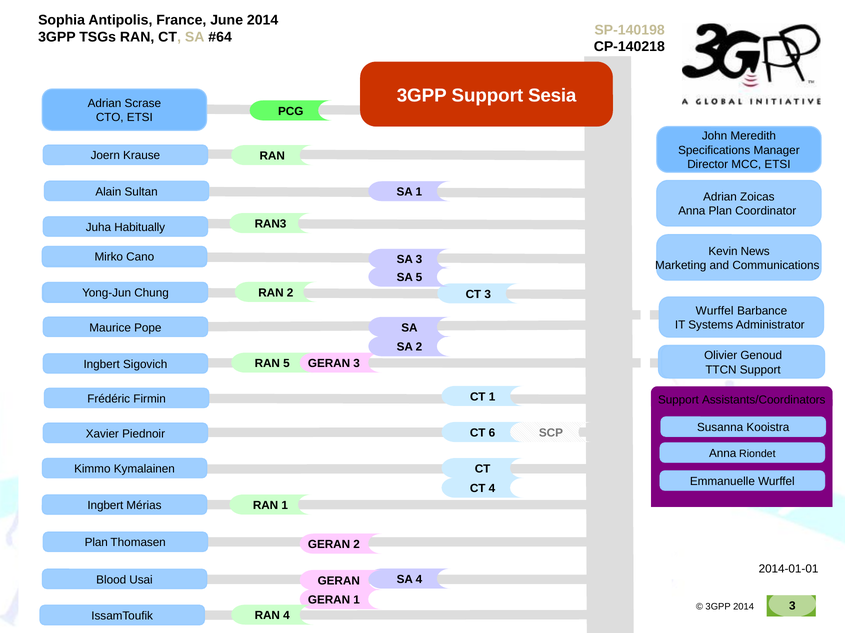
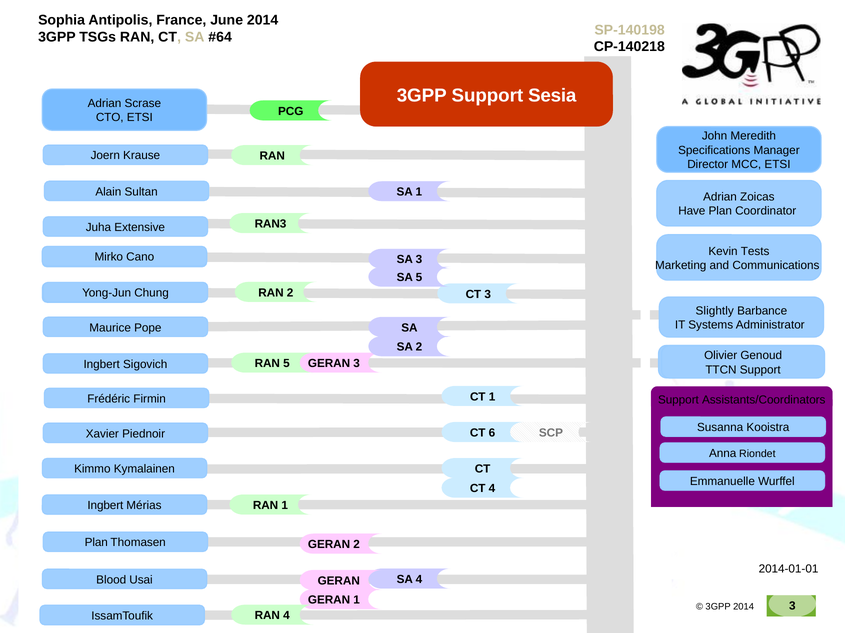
Anna at (692, 211): Anna -> Have
Habitually: Habitually -> Extensive
News: News -> Tests
Wurffel at (715, 311): Wurffel -> Slightly
